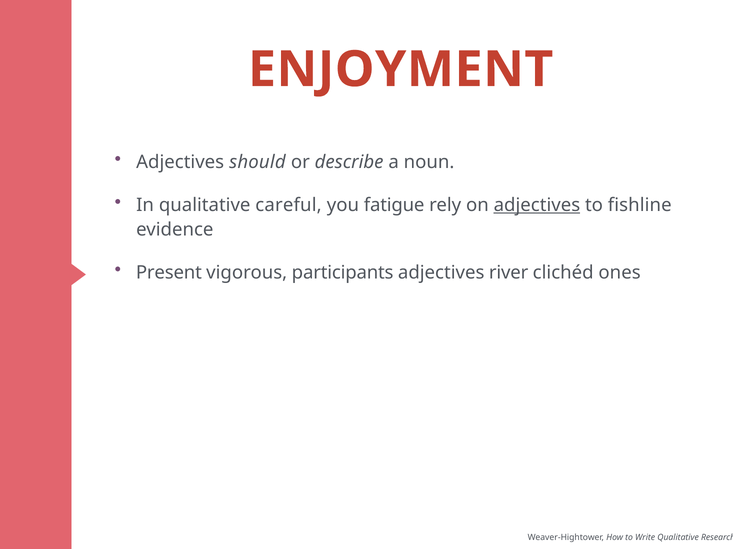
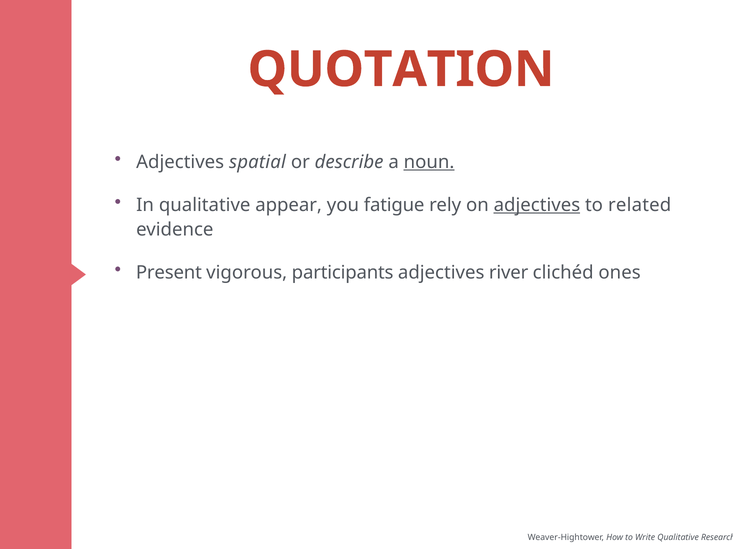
ENJOYMENT: ENJOYMENT -> QUOTATION
should: should -> spatial
noun underline: none -> present
careful: careful -> appear
fishline: fishline -> related
